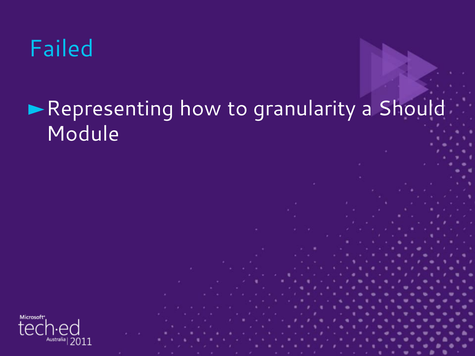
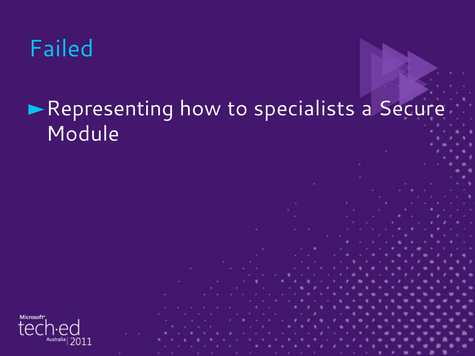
granularity: granularity -> specialists
Should: Should -> Secure
